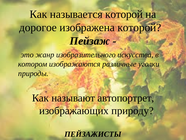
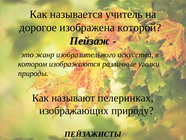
называется которой: которой -> учитель
автопортрет: автопортрет -> пелеринках
